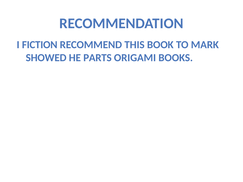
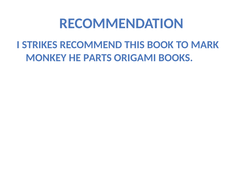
FICTION: FICTION -> STRIKES
SHOWED: SHOWED -> MONKEY
